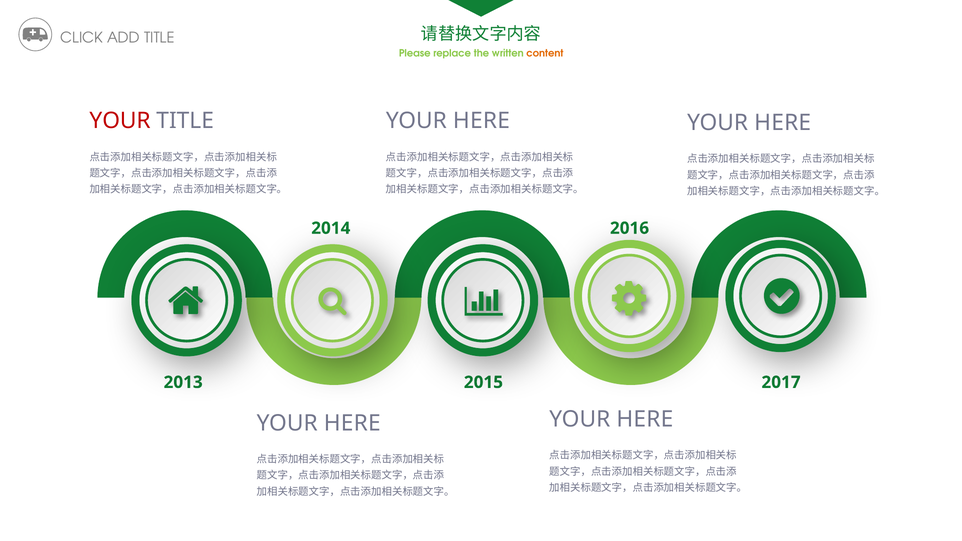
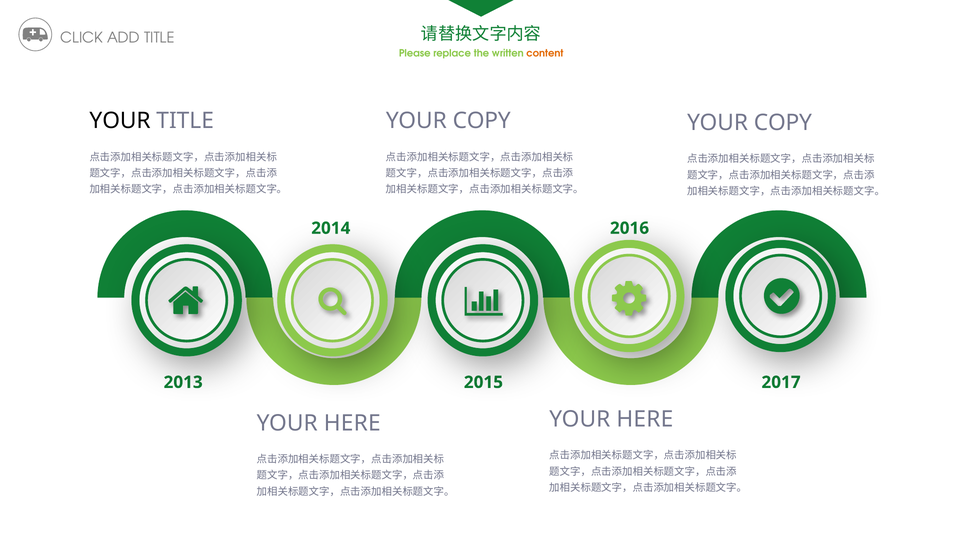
YOUR at (120, 121) colour: red -> black
HERE at (481, 121): HERE -> COPY
HERE at (783, 123): HERE -> COPY
